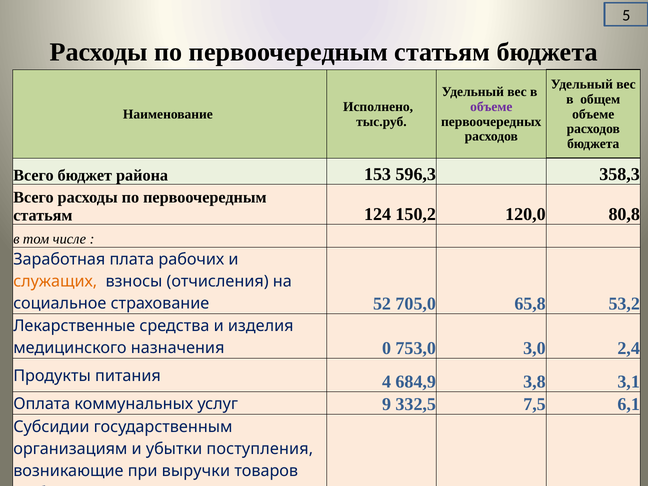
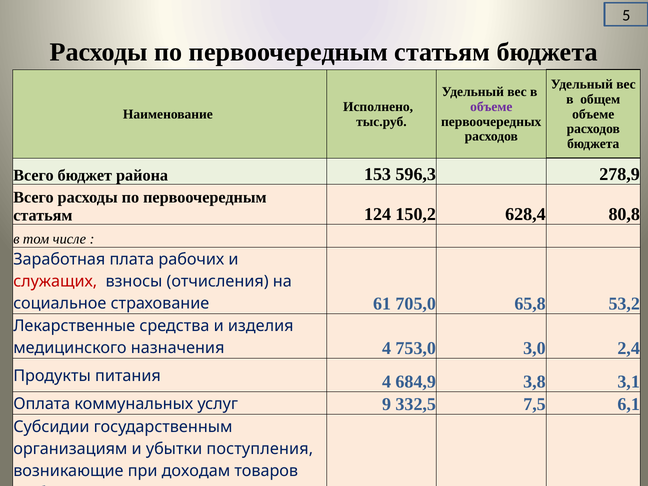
358,3: 358,3 -> 278,9
120,0: 120,0 -> 628,4
служащих colour: orange -> red
52: 52 -> 61
назначения 0: 0 -> 4
выручки: выручки -> доходам
